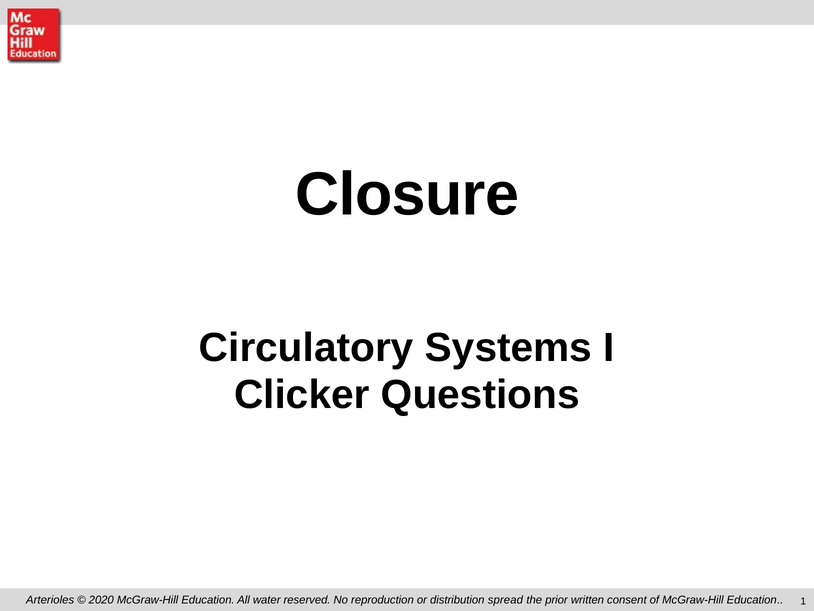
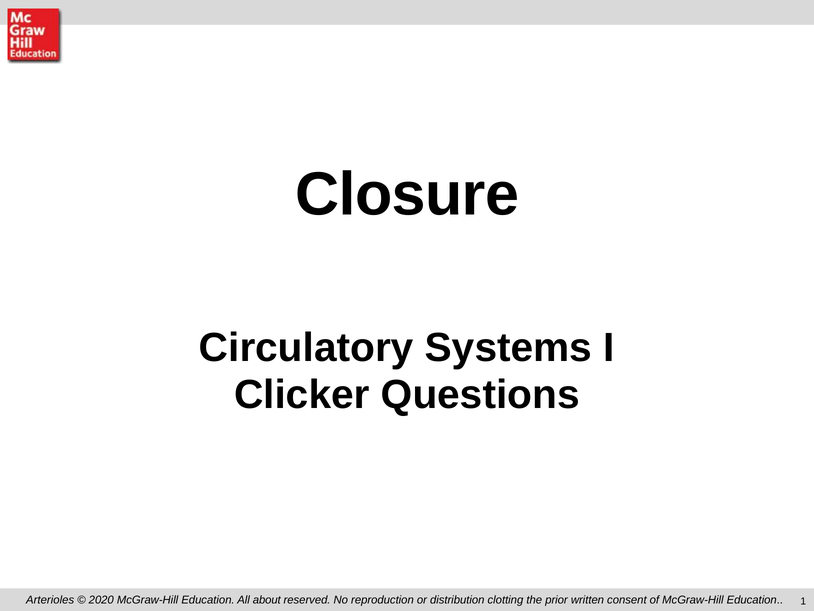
water: water -> about
spread: spread -> clotting
